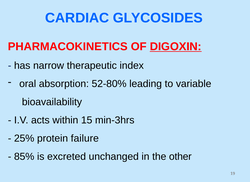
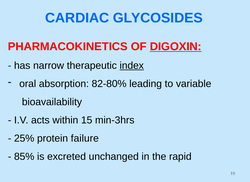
index underline: none -> present
52-80%: 52-80% -> 82-80%
other: other -> rapid
